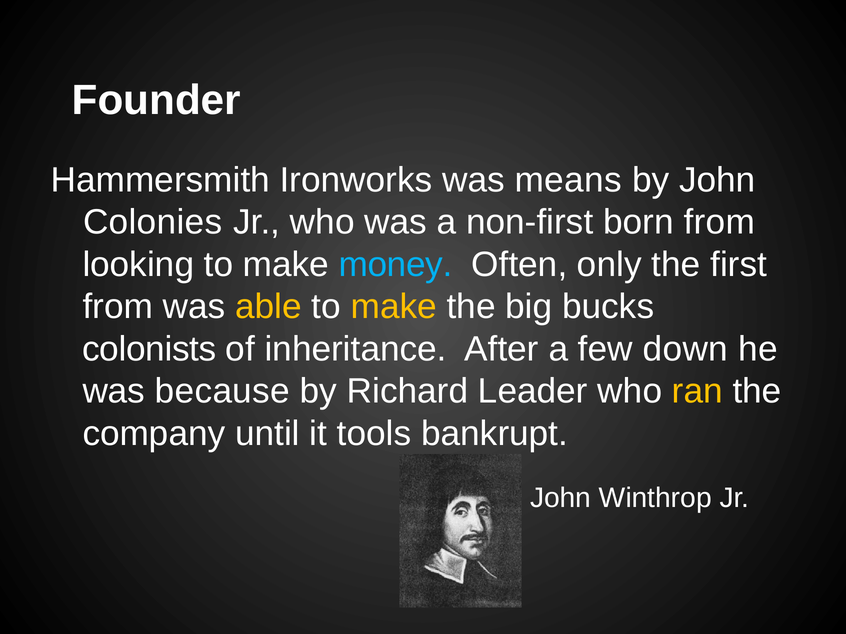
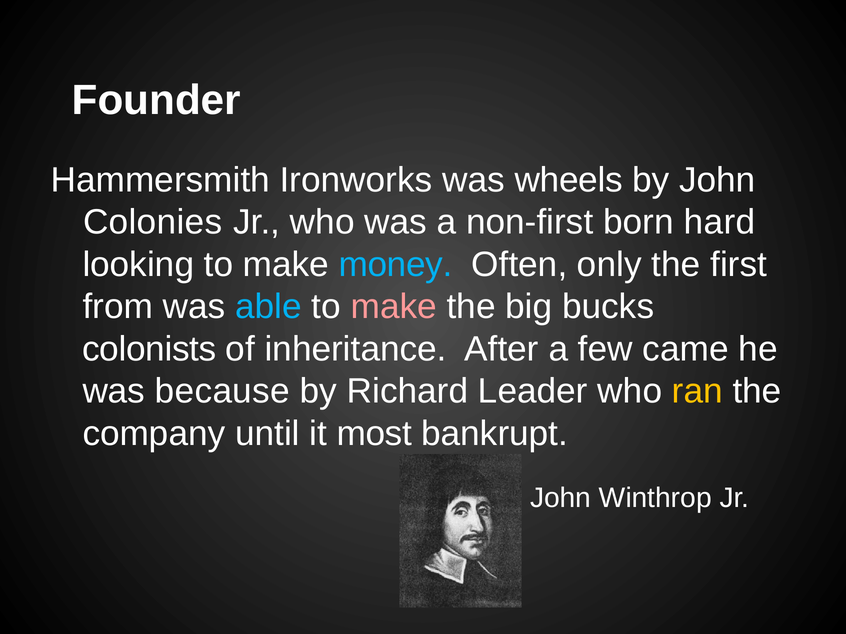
means: means -> wheels
born from: from -> hard
able colour: yellow -> light blue
make at (394, 307) colour: yellow -> pink
down: down -> came
tools: tools -> most
